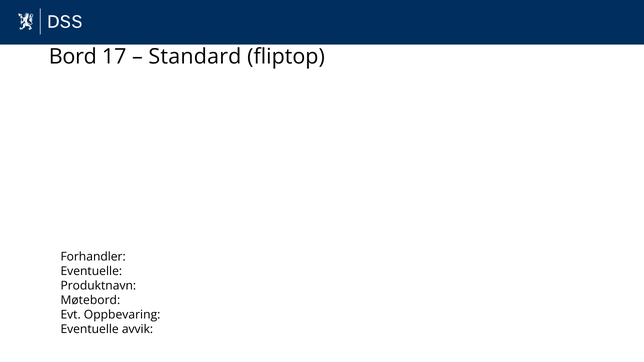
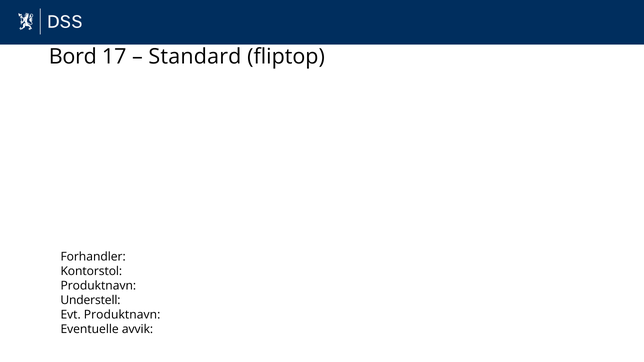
Eventuelle at (91, 272): Eventuelle -> Kontorstol
Møtebord: Møtebord -> Understell
Evt Oppbevaring: Oppbevaring -> Produktnavn
